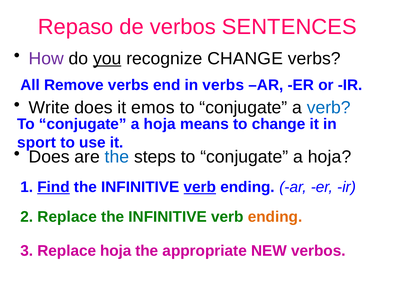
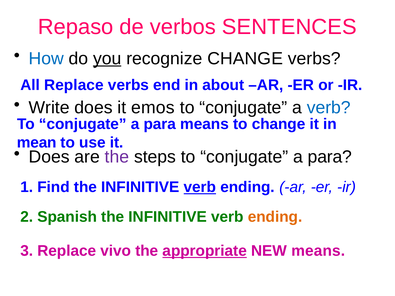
How colour: purple -> blue
All Remove: Remove -> Replace
in verbs: verbs -> about
hoja at (160, 124): hoja -> para
sport: sport -> mean
the at (117, 157) colour: blue -> purple
hoja at (330, 157): hoja -> para
Find underline: present -> none
2 Replace: Replace -> Spanish
Replace hoja: hoja -> vivo
appropriate underline: none -> present
NEW verbos: verbos -> means
